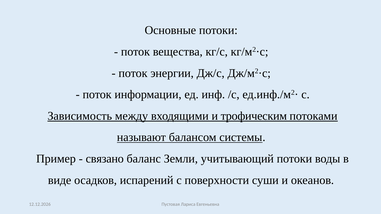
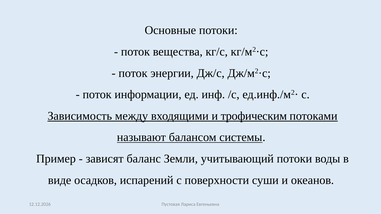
связано: связано -> зависят
